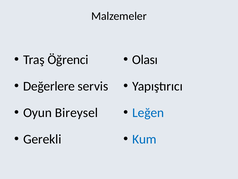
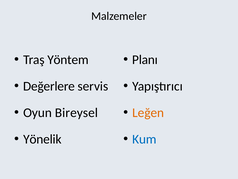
Öğrenci: Öğrenci -> Yöntem
Olası: Olası -> Planı
Leğen colour: blue -> orange
Gerekli: Gerekli -> Yönelik
